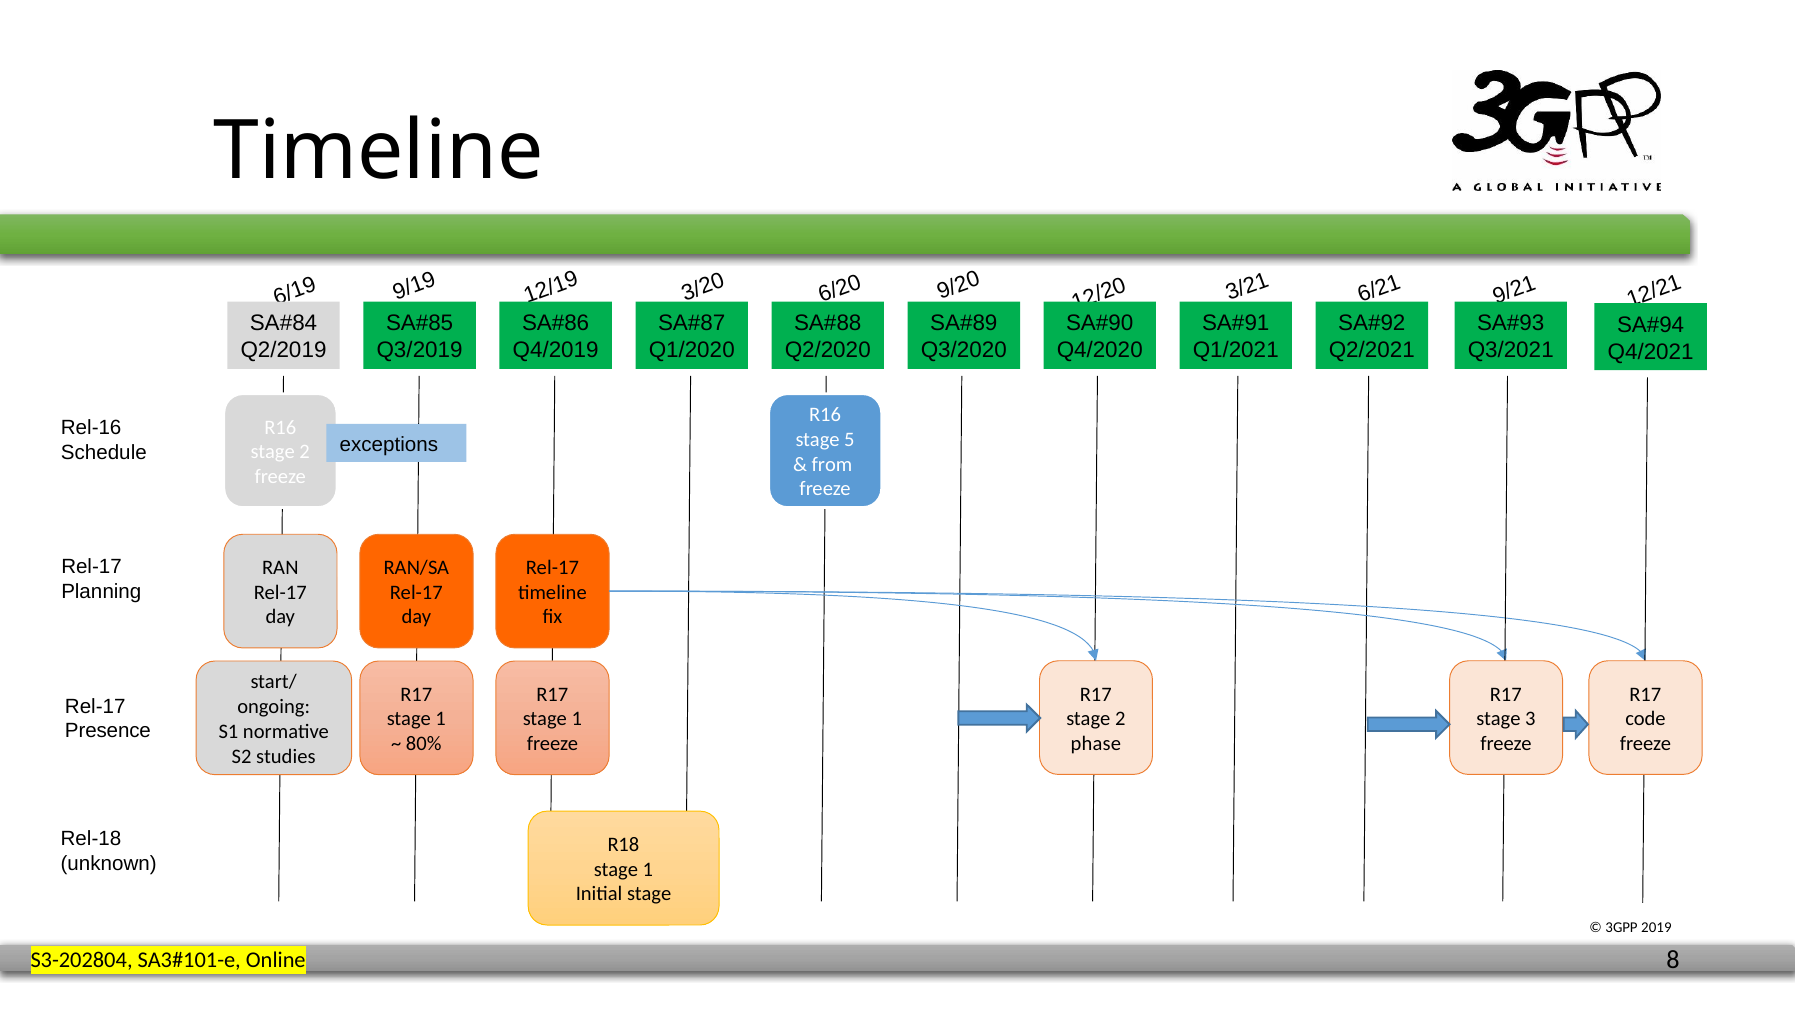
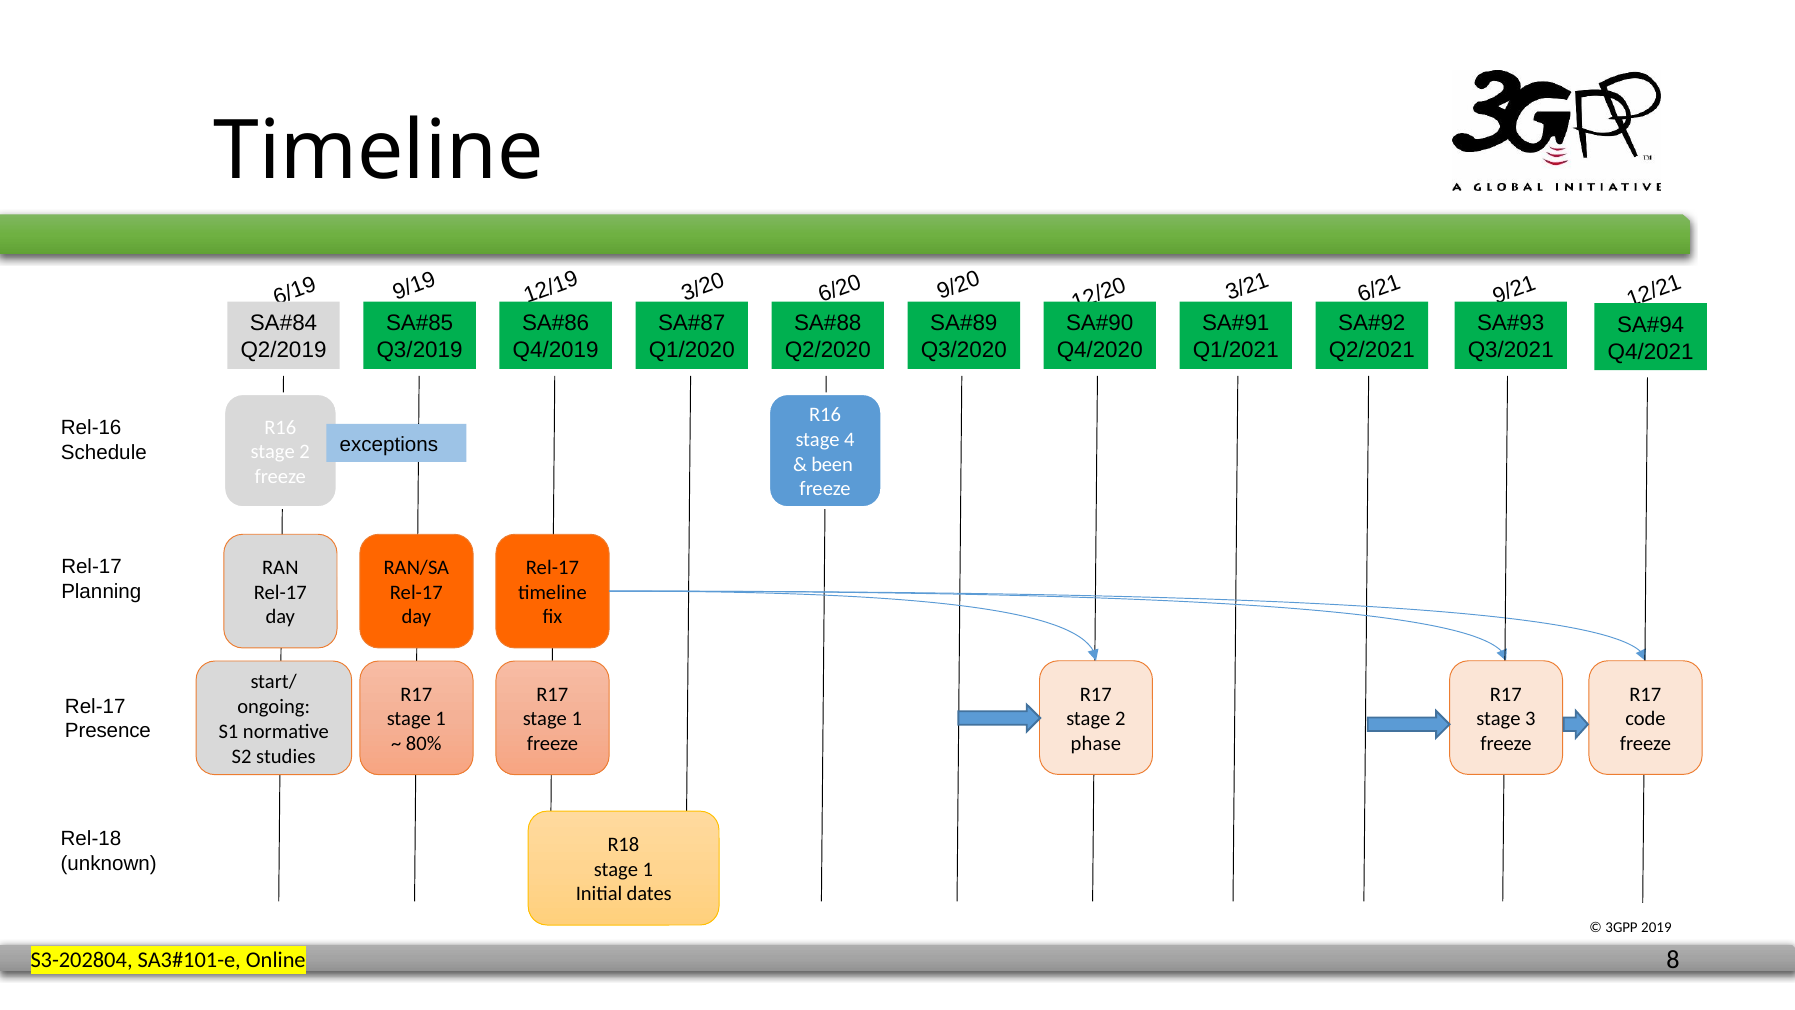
5: 5 -> 4
from: from -> been
Initial stage: stage -> dates
